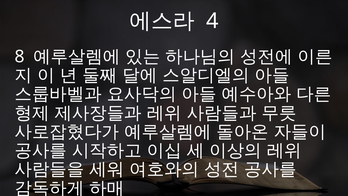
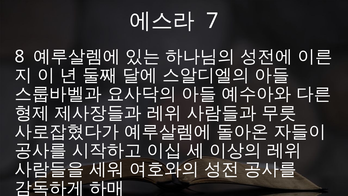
4: 4 -> 7
